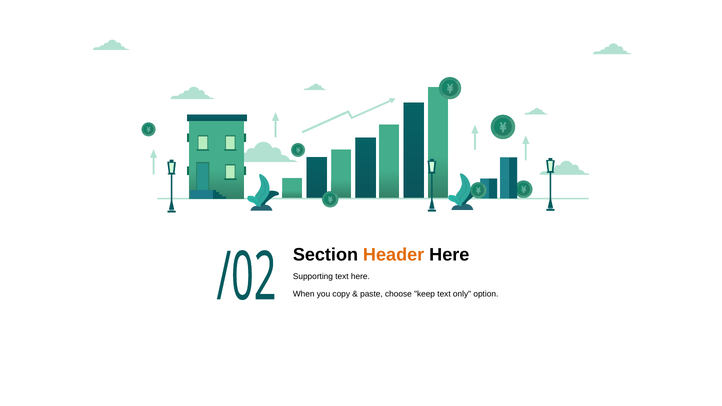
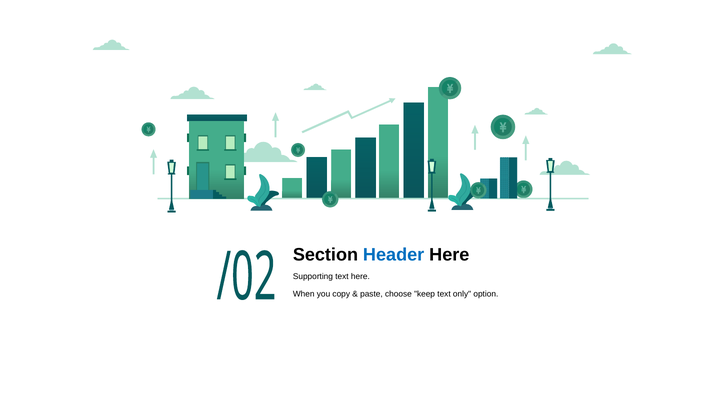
Header colour: orange -> blue
